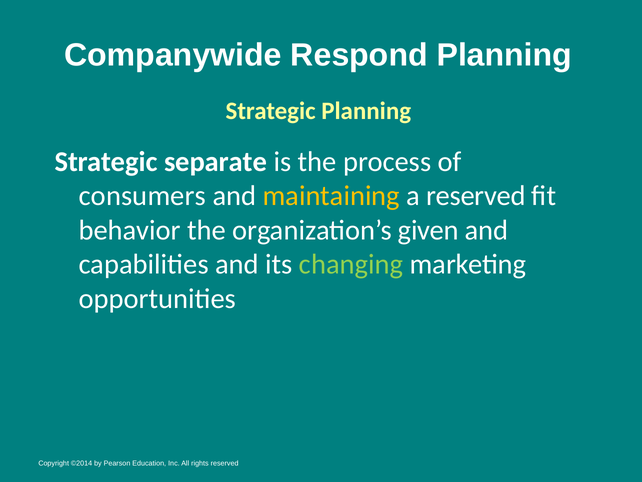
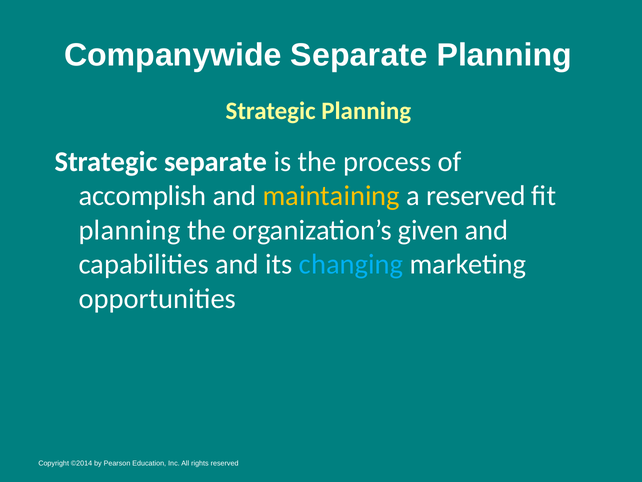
Companywide Respond: Respond -> Separate
consumers: consumers -> accomplish
behavior at (130, 230): behavior -> planning
changing colour: light green -> light blue
